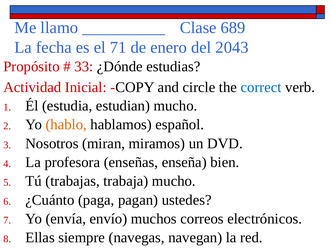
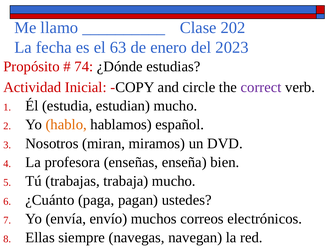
689: 689 -> 202
71: 71 -> 63
2043: 2043 -> 2023
33: 33 -> 74
correct colour: blue -> purple
